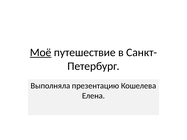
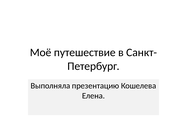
Моё underline: present -> none
